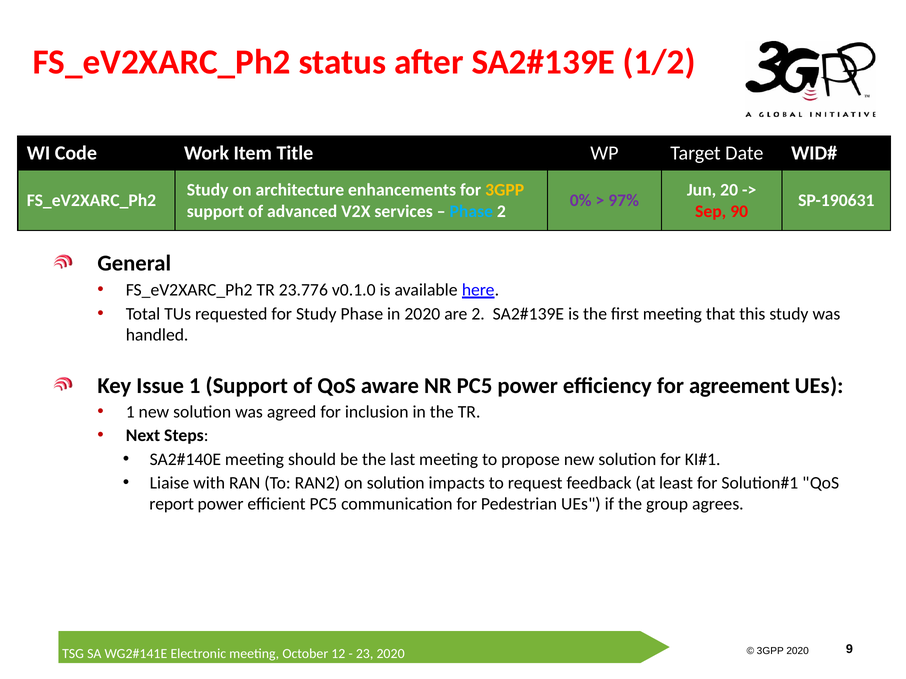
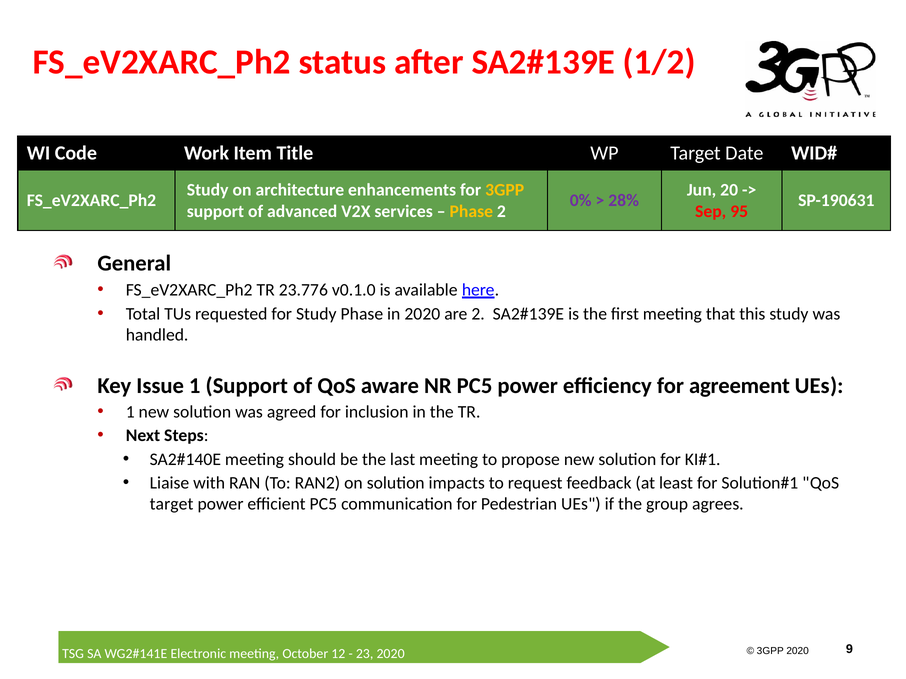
97%: 97% -> 28%
Phase at (471, 211) colour: light blue -> yellow
90: 90 -> 95
report at (172, 504): report -> target
